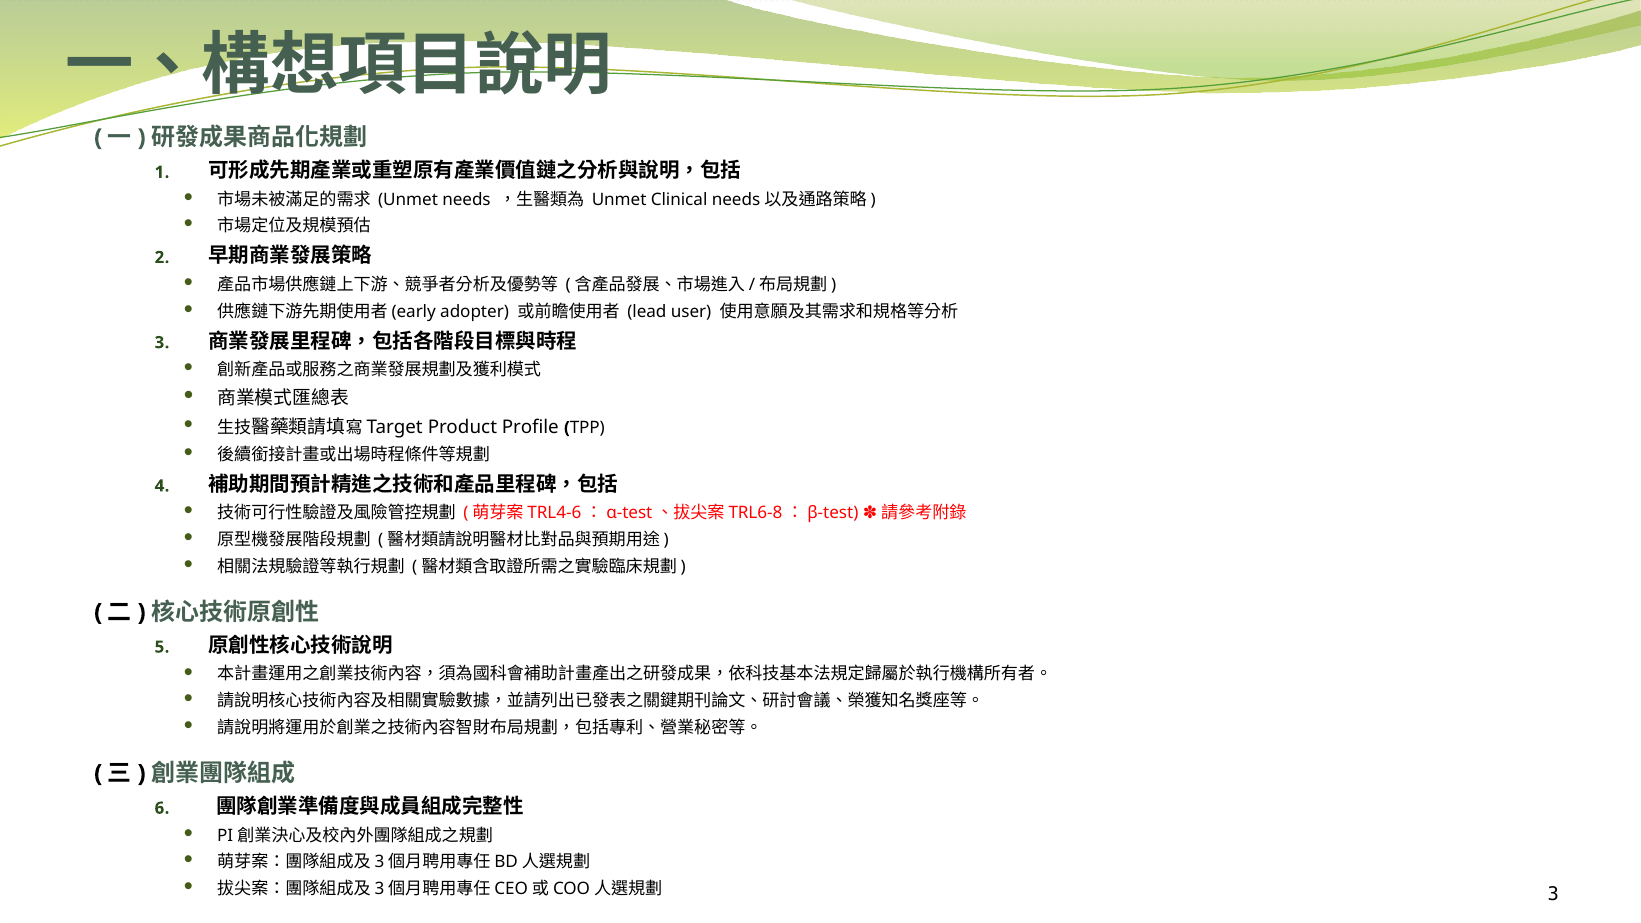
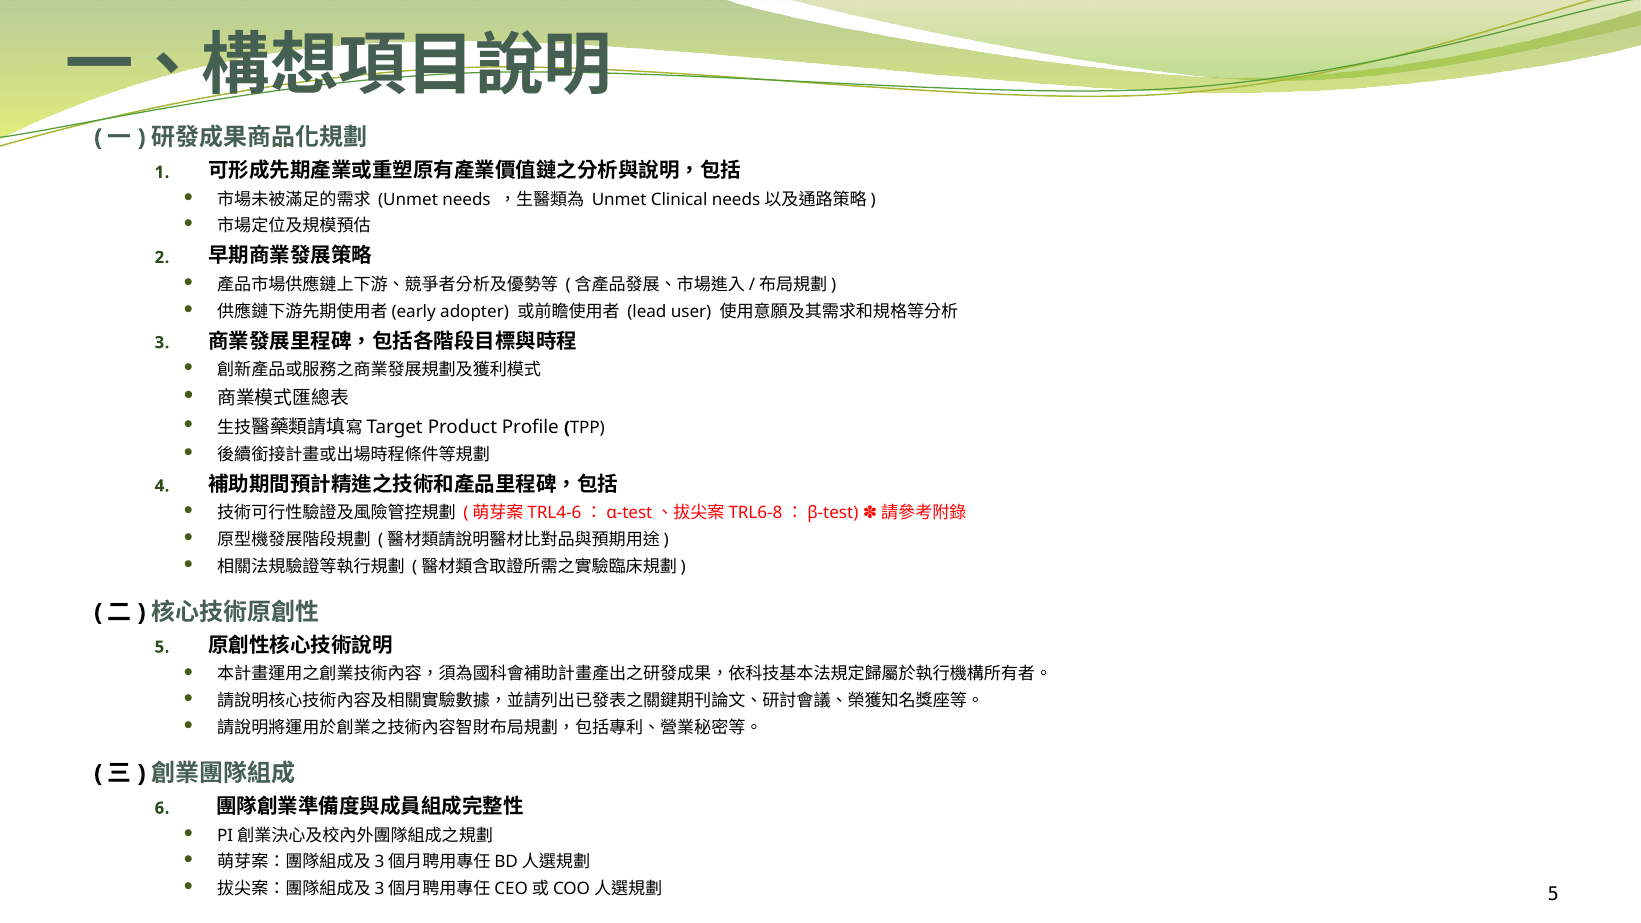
3 at (1553, 895): 3 -> 5
